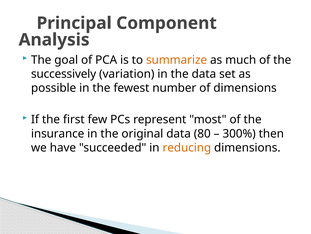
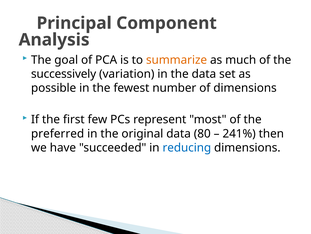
insurance: insurance -> preferred
300%: 300% -> 241%
reducing colour: orange -> blue
